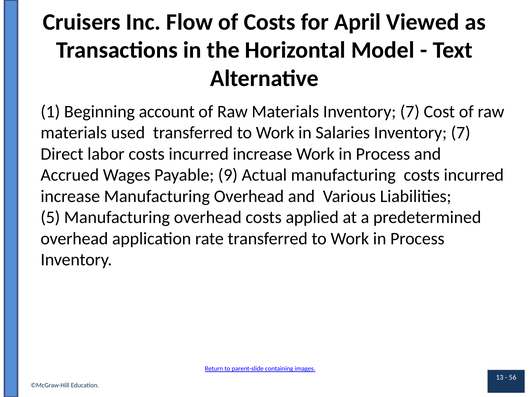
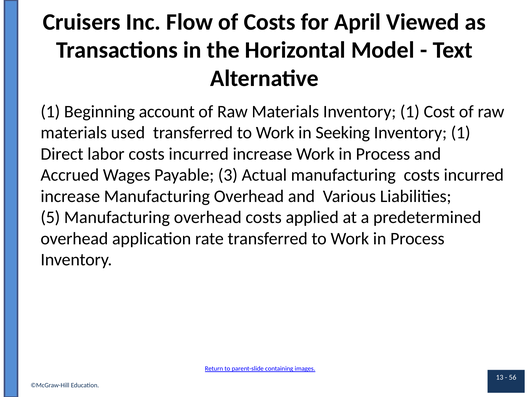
Materials Inventory 7: 7 -> 1
Salaries: Salaries -> Seeking
7 at (461, 133): 7 -> 1
9: 9 -> 3
